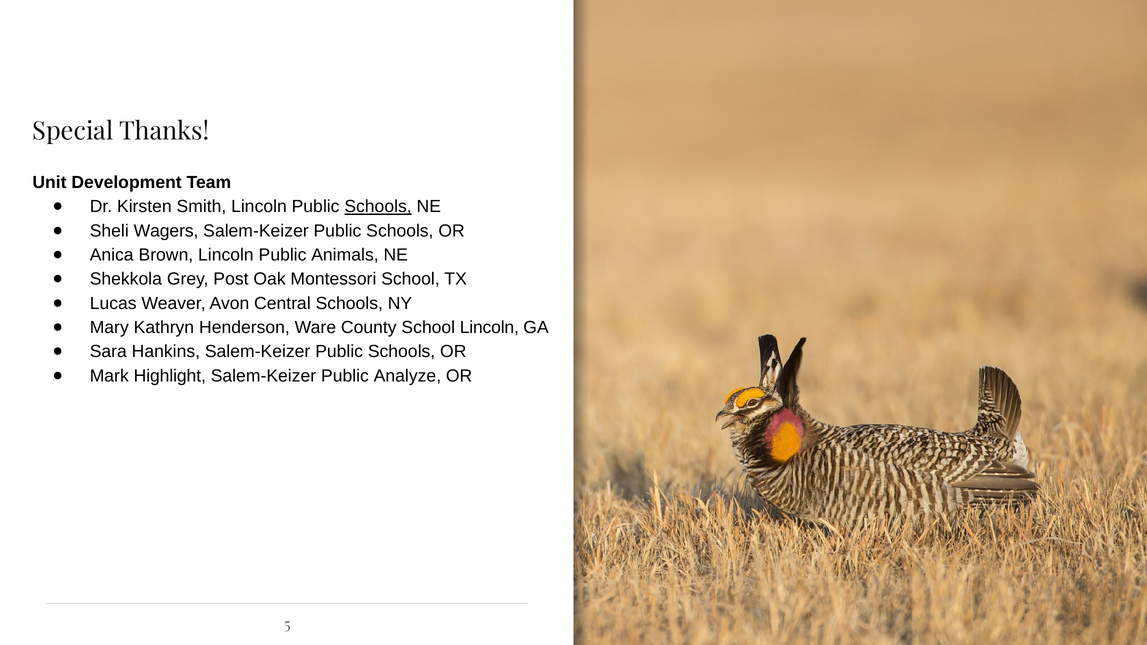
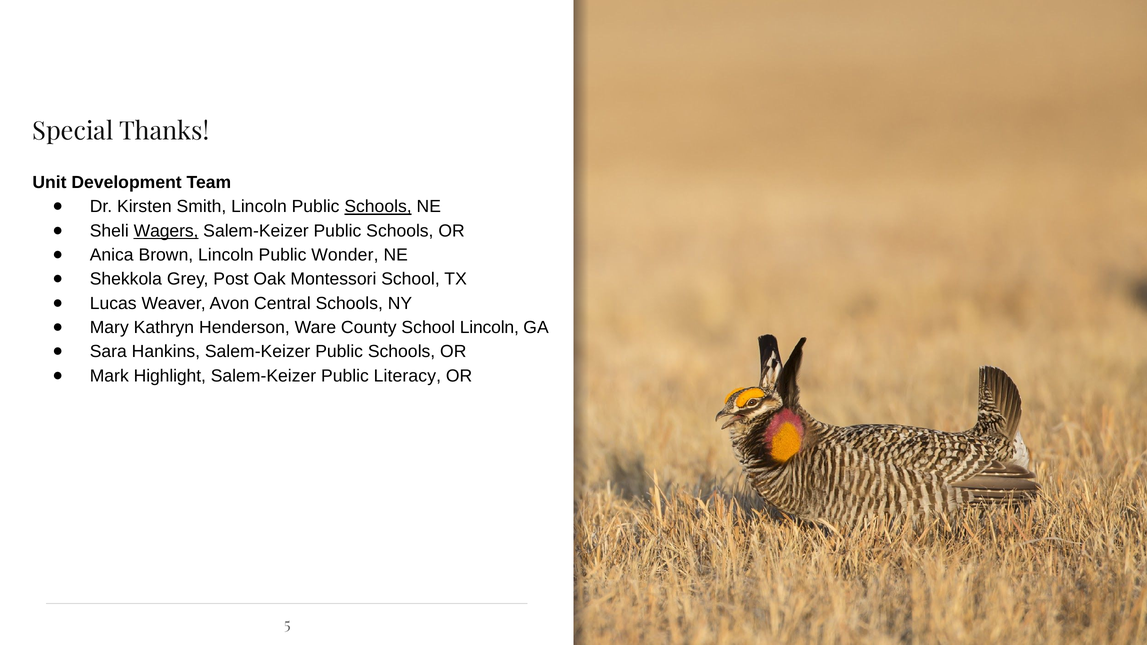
Wagers underline: none -> present
Animals: Animals -> Wonder
Analyze: Analyze -> Literacy
